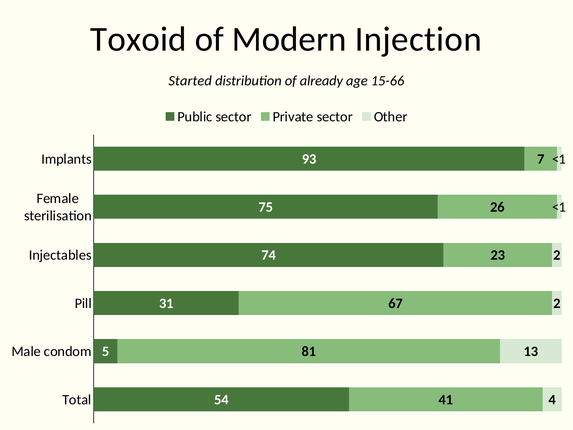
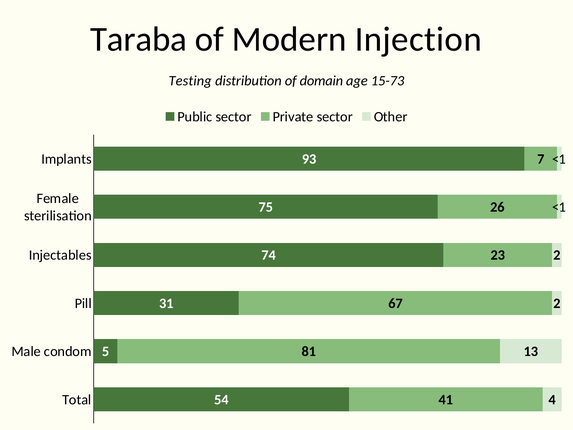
Toxoid: Toxoid -> Taraba
Started: Started -> Testing
already: already -> domain
15-66: 15-66 -> 15-73
